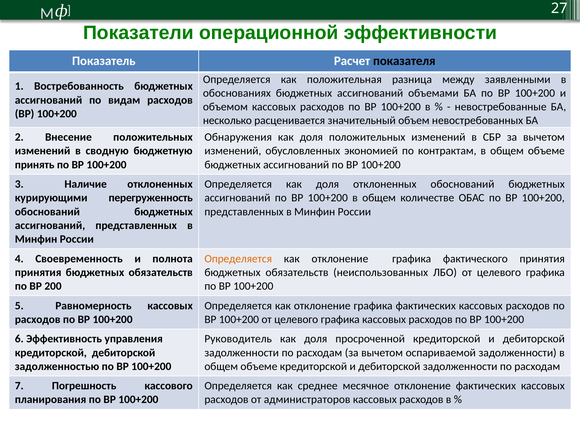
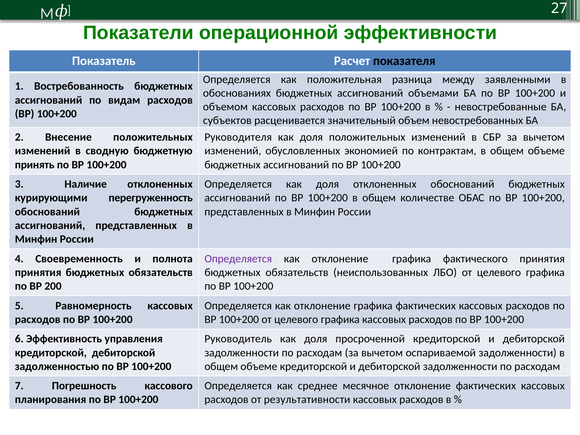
несколько: несколько -> субъектов
Обнаружения: Обнаружения -> Руководителя
Определяется at (238, 259) colour: orange -> purple
администраторов: администраторов -> результативности
